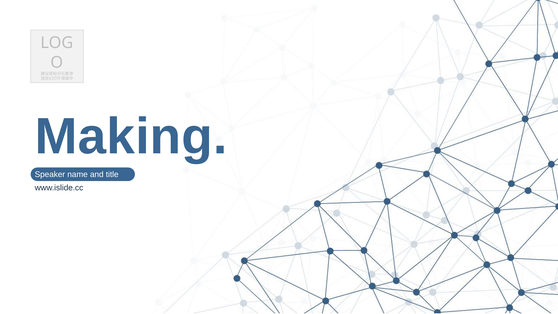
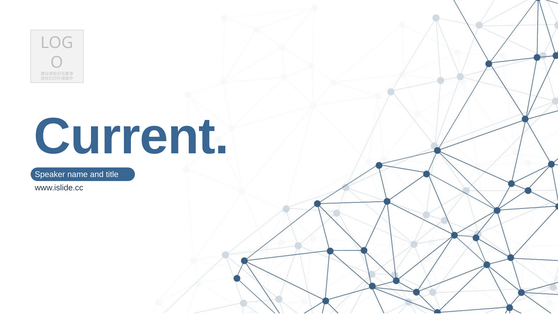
Making: Making -> Current
